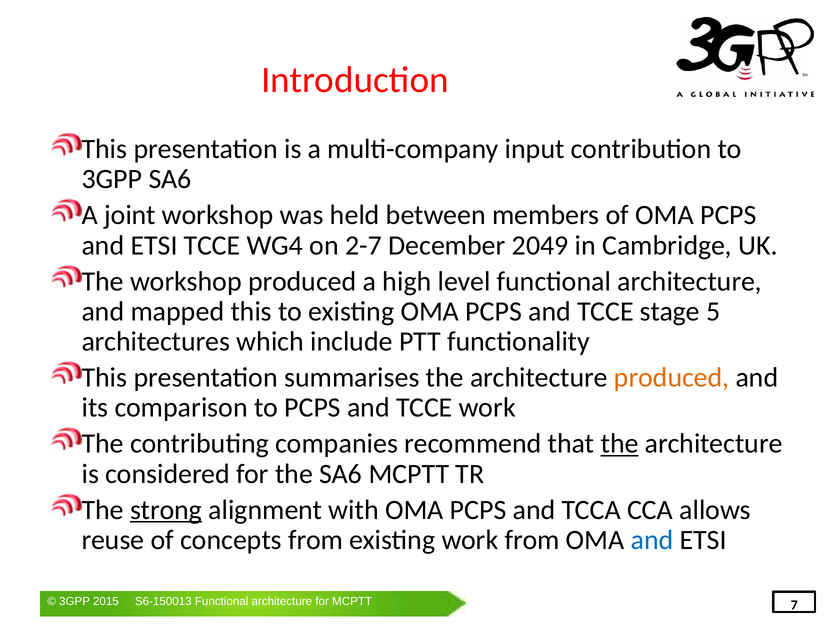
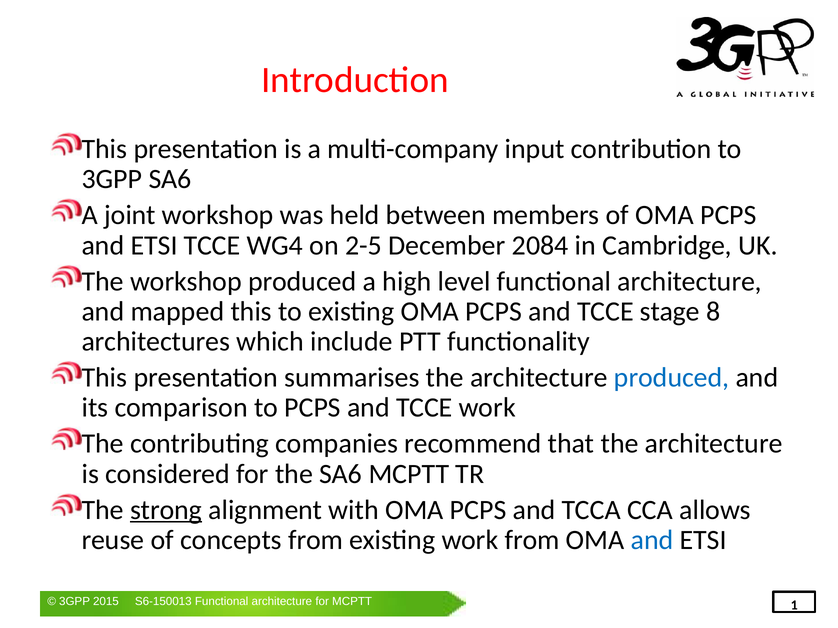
2-7: 2-7 -> 2-5
2049: 2049 -> 2084
5: 5 -> 8
produced at (672, 378) colour: orange -> blue
the at (620, 444) underline: present -> none
7: 7 -> 1
